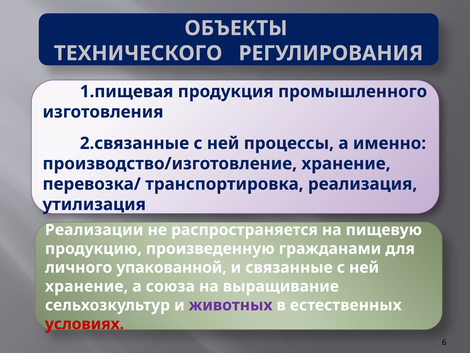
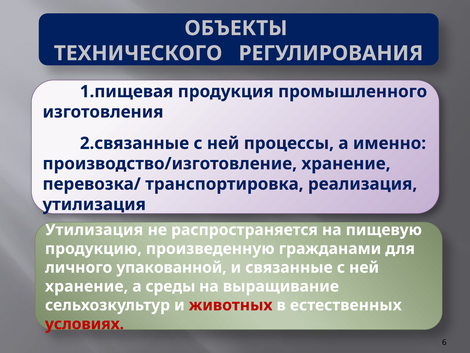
Реализации at (94, 230): Реализации -> Утилизация
союза: союза -> среды
животных colour: purple -> red
